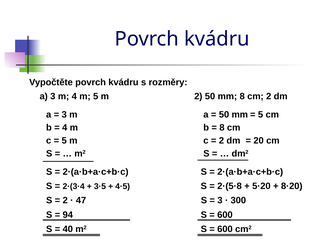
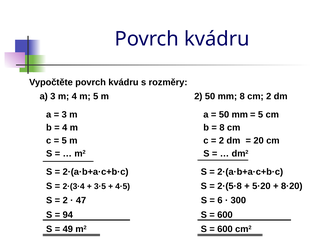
3 at (220, 200): 3 -> 6
40: 40 -> 49
